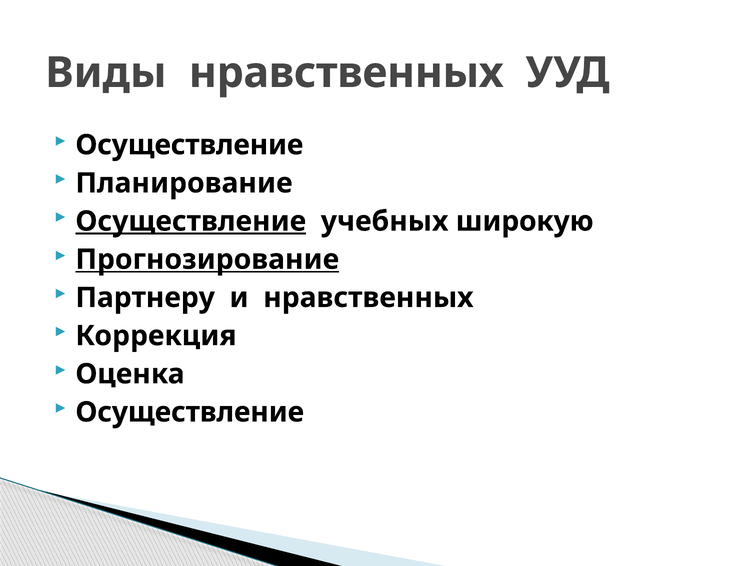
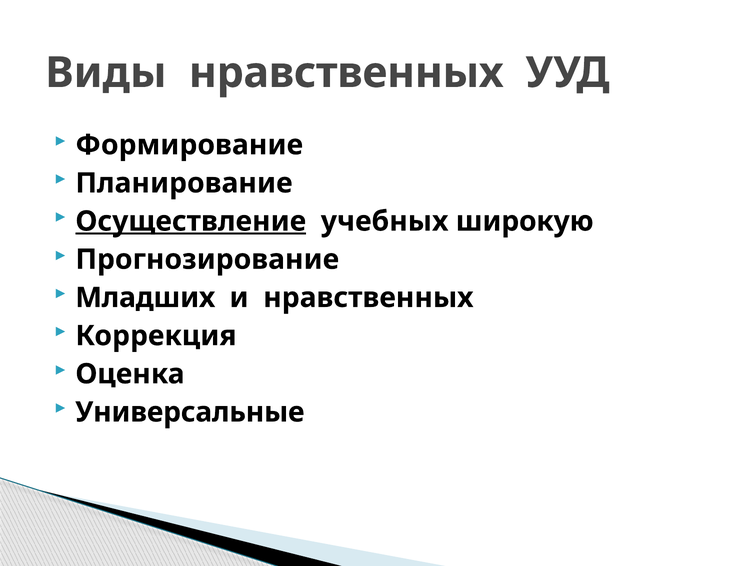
Осуществление at (189, 145): Осуществление -> Формирование
Прогнозирование underline: present -> none
Партнеру: Партнеру -> Младших
Осуществление at (190, 412): Осуществление -> Универсальные
